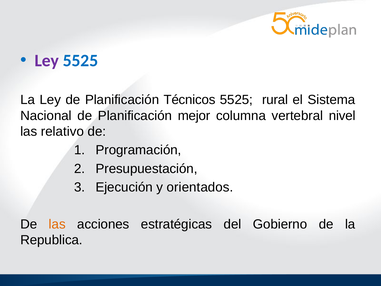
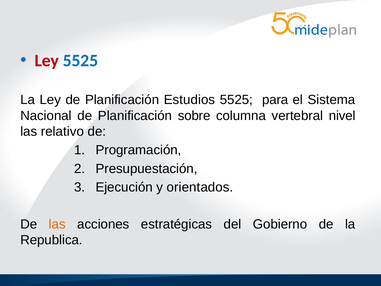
Ley at (47, 60) colour: purple -> red
Técnicos: Técnicos -> Estudios
rural: rural -> para
mejor: mejor -> sobre
